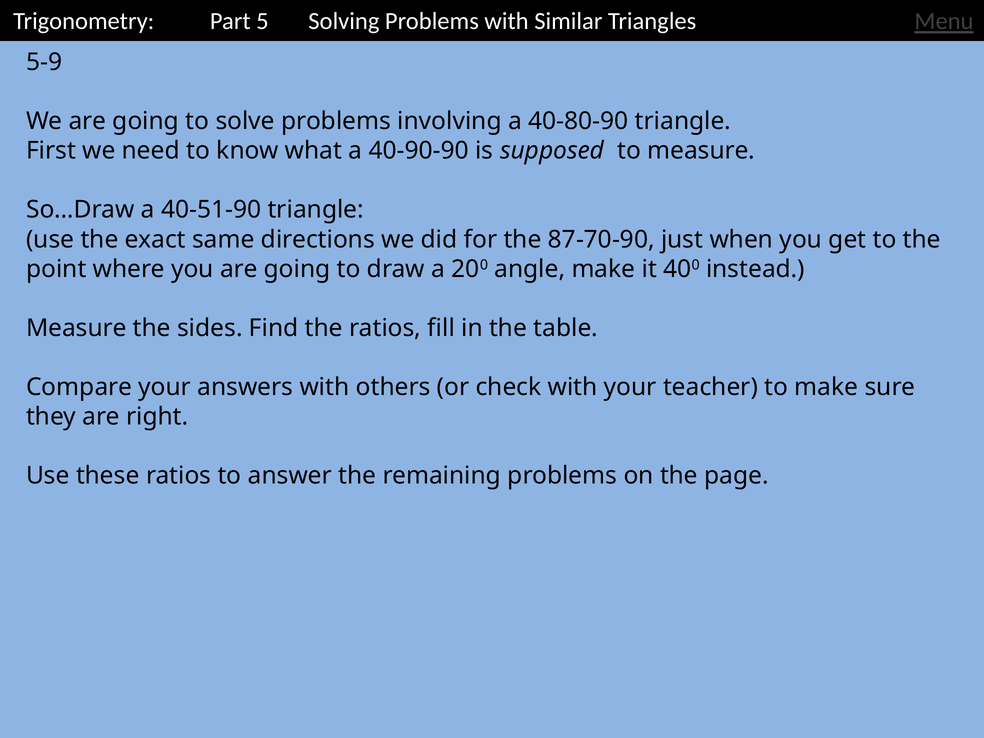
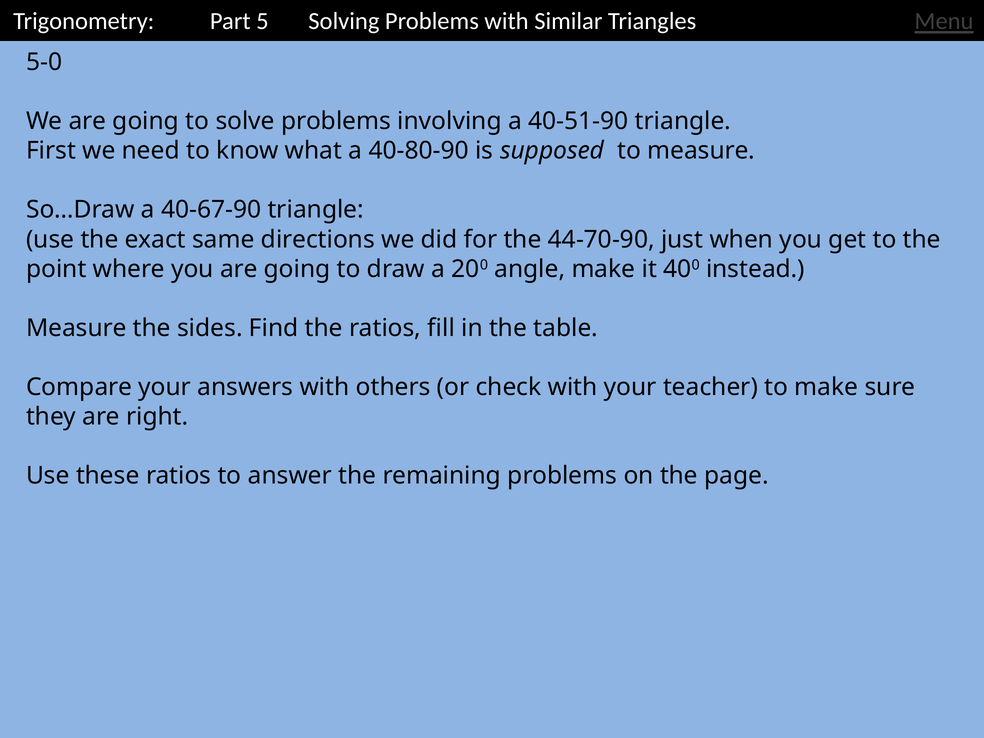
5-9: 5-9 -> 5-0
40-80-90: 40-80-90 -> 40-51-90
40-90-90: 40-90-90 -> 40-80-90
40-51-90: 40-51-90 -> 40-67-90
87-70-90: 87-70-90 -> 44-70-90
